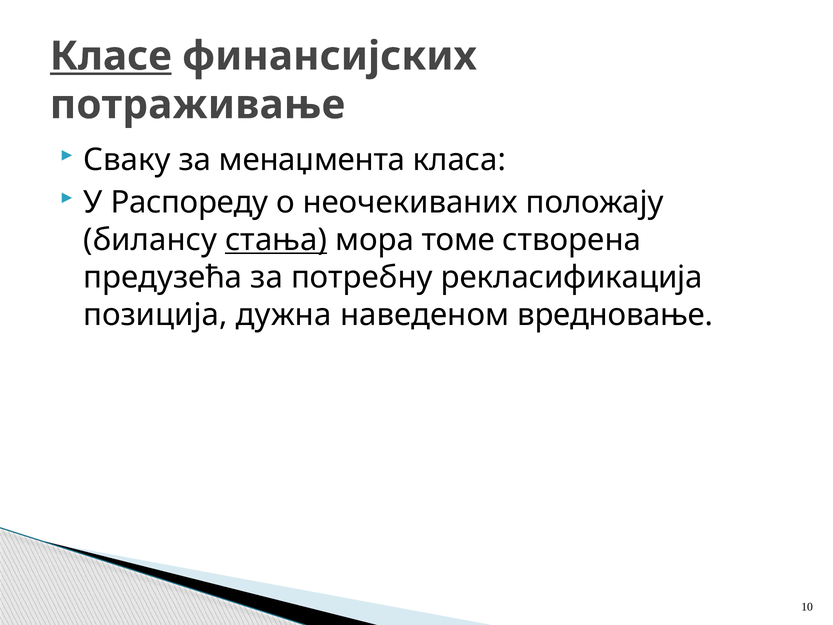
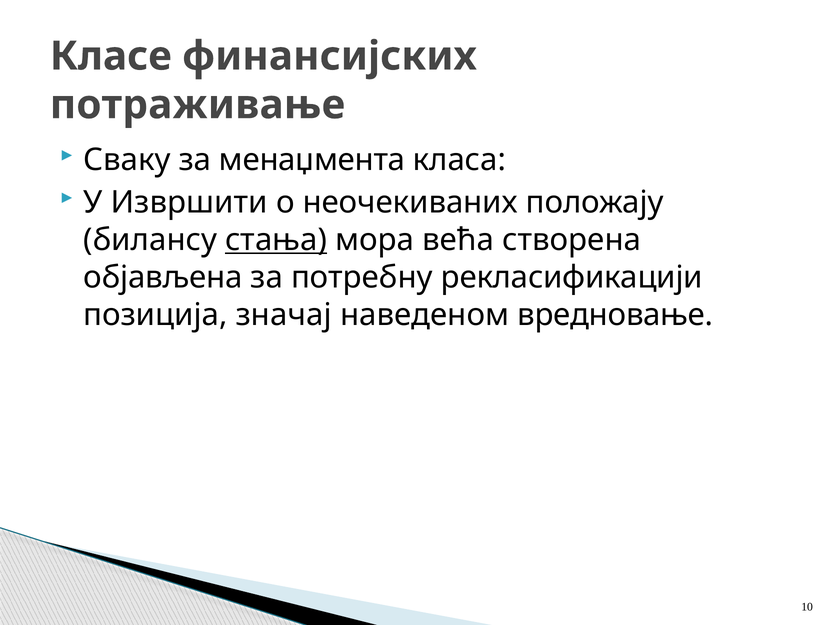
Класе underline: present -> none
Распореду: Распореду -> Извршити
томе: томе -> већа
предузећа: предузећа -> објављена
рекласификација: рекласификација -> рекласификацији
дужна: дужна -> значај
